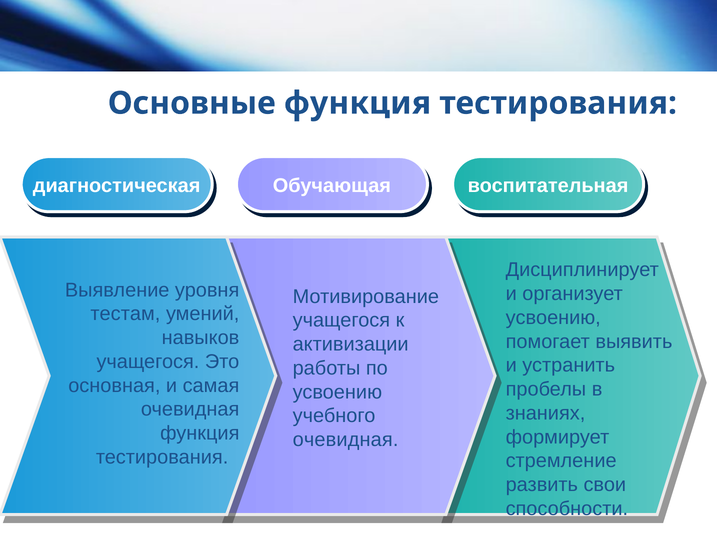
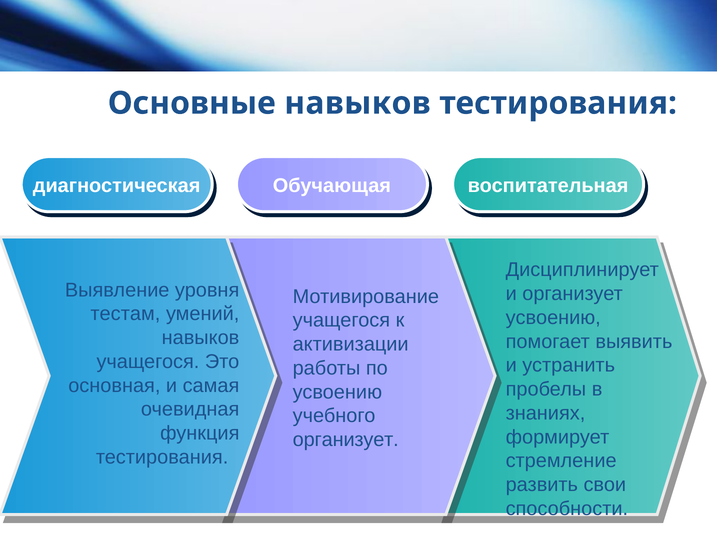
Основные функция: функция -> навыков
очевидная at (346, 440): очевидная -> организует
